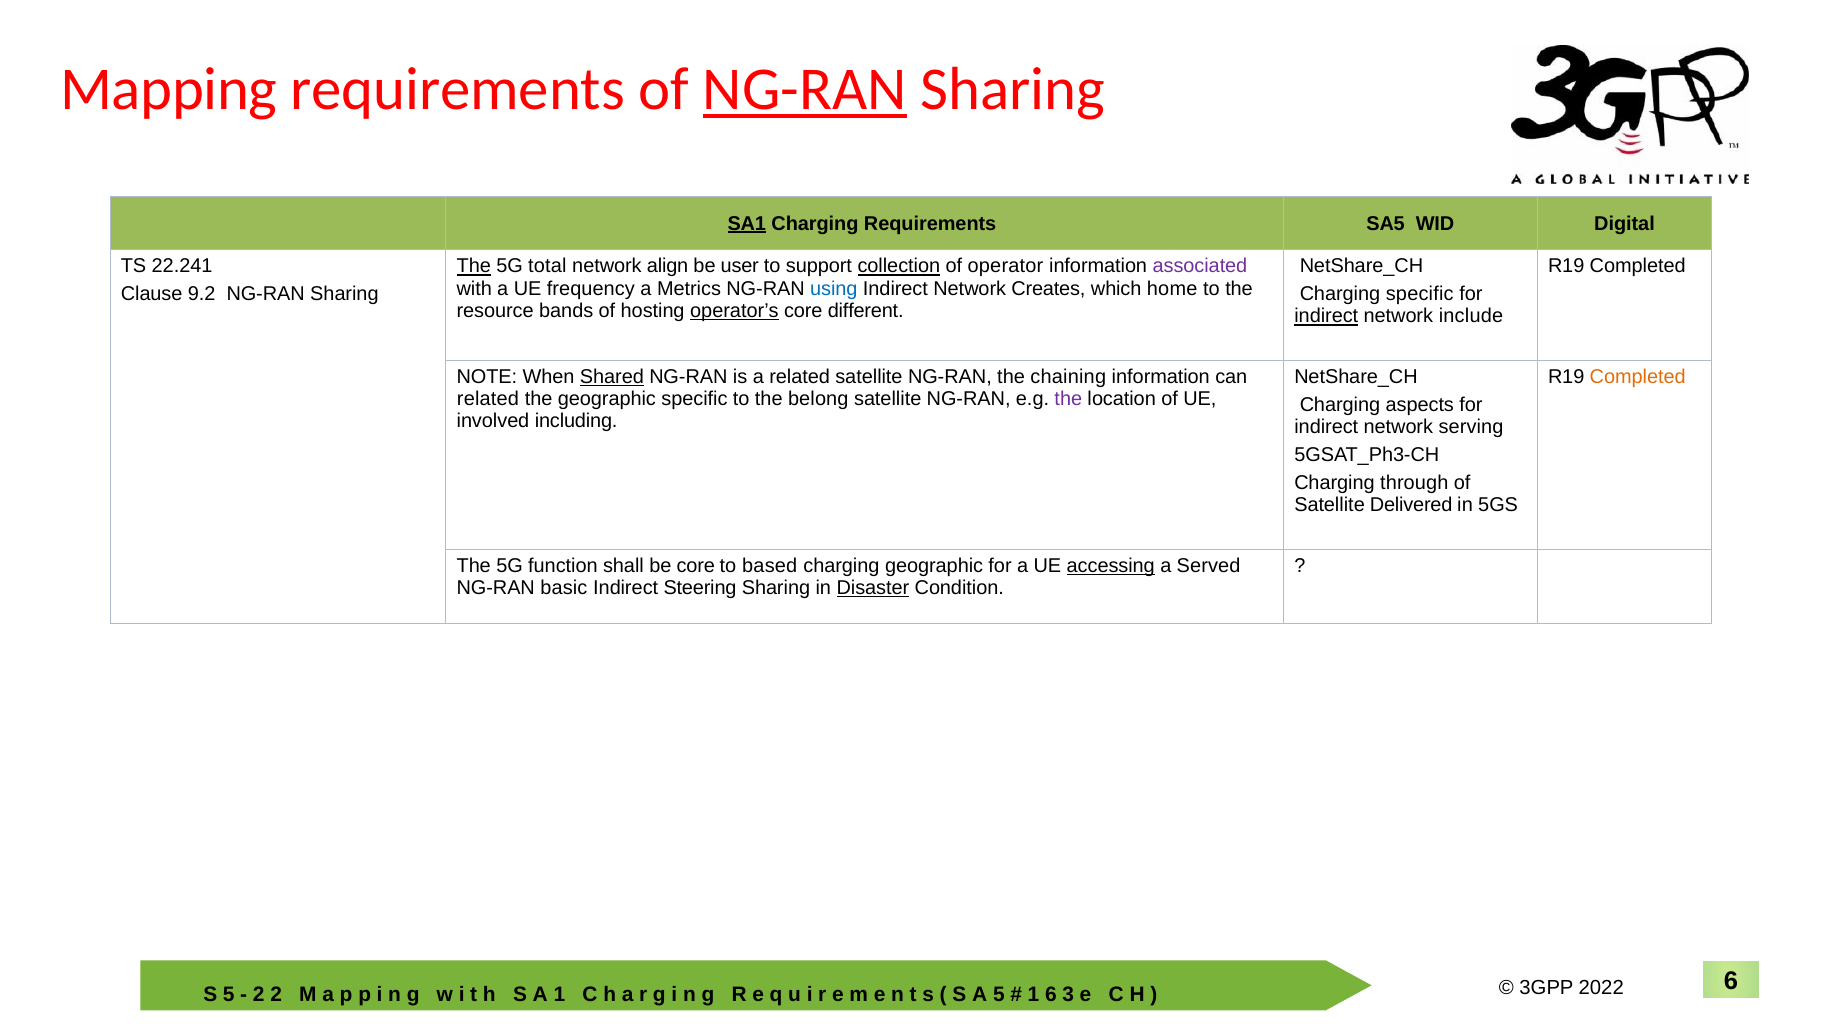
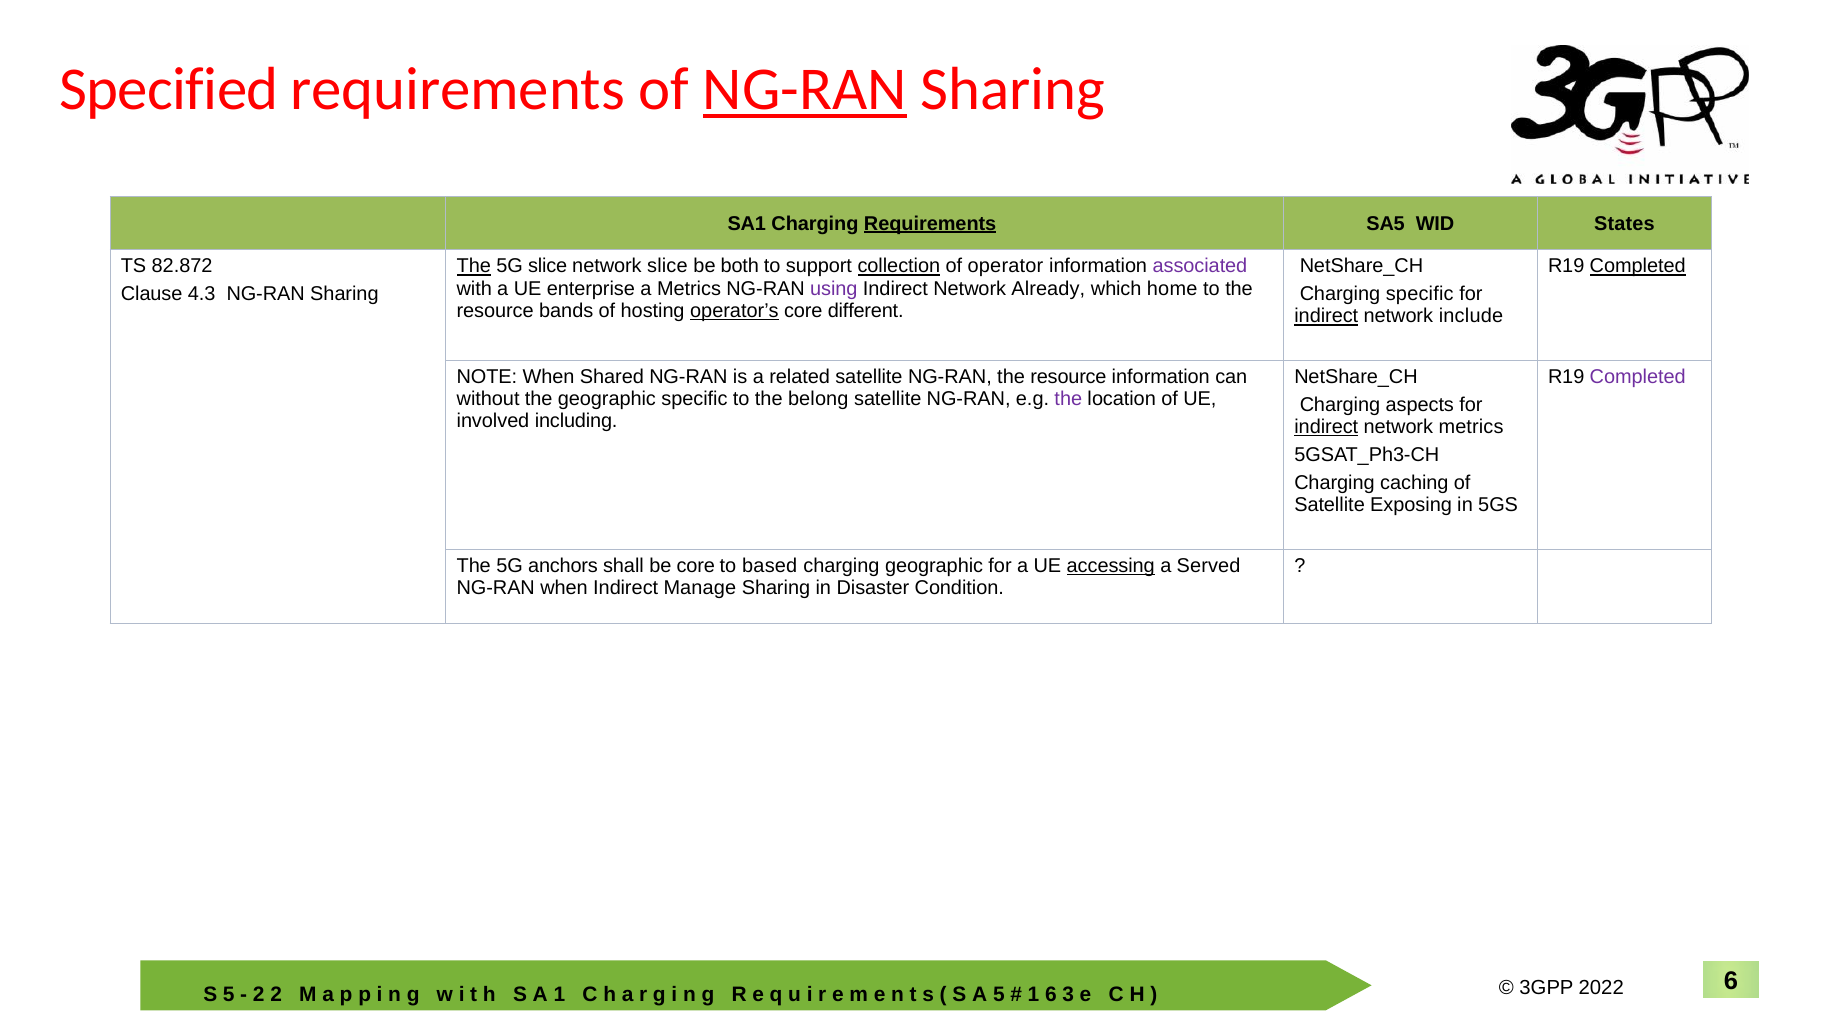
Mapping: Mapping -> Specified
SA1 underline: present -> none
Requirements at (930, 223) underline: none -> present
Digital: Digital -> States
22.241: 22.241 -> 82.872
5G total: total -> slice
network align: align -> slice
user: user -> both
Completed at (1638, 266) underline: none -> present
frequency: frequency -> enterprise
using colour: blue -> purple
Creates: Creates -> Already
9.2: 9.2 -> 4.3
Shared underline: present -> none
NG-RAN the chaining: chaining -> resource
Completed at (1638, 377) colour: orange -> purple
related at (488, 399): related -> without
indirect at (1326, 427) underline: none -> present
network serving: serving -> metrics
through: through -> caching
Delivered: Delivered -> Exposing
function: function -> anchors
NG-RAN basic: basic -> when
Steering: Steering -> Manage
Disaster underline: present -> none
